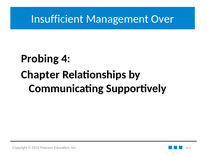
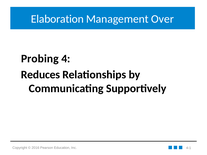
Insufficient: Insufficient -> Elaboration
Chapter: Chapter -> Reduces
